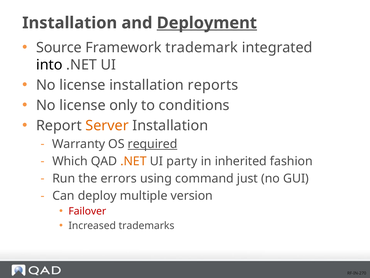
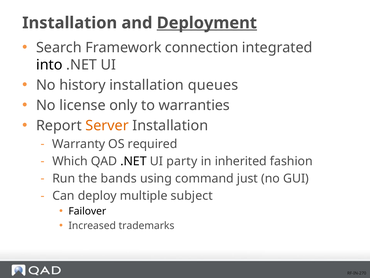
Source: Source -> Search
trademark: trademark -> connection
license at (82, 85): license -> history
reports: reports -> queues
conditions: conditions -> warranties
required underline: present -> none
.NET at (134, 161) colour: orange -> black
errors: errors -> bands
version: version -> subject
Failover colour: red -> black
